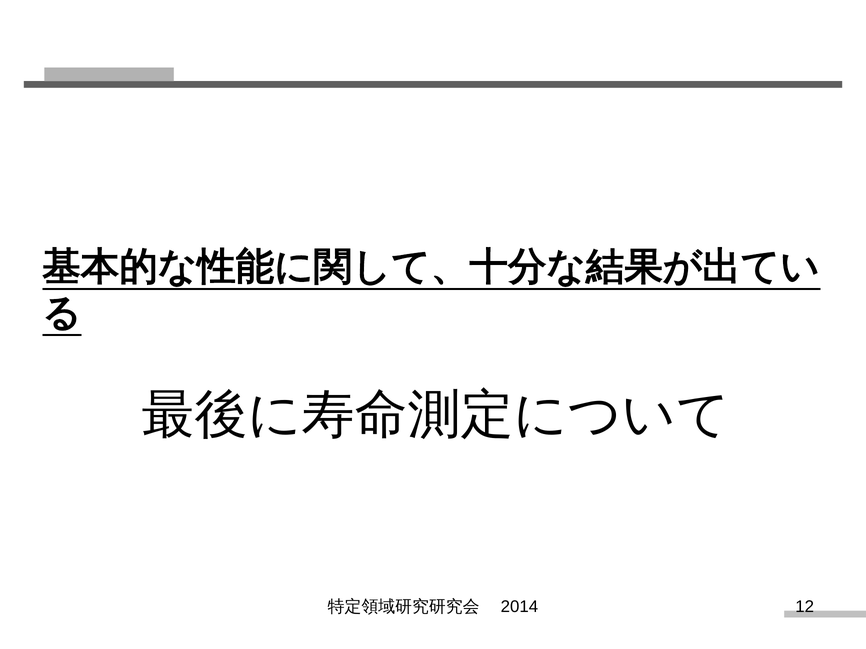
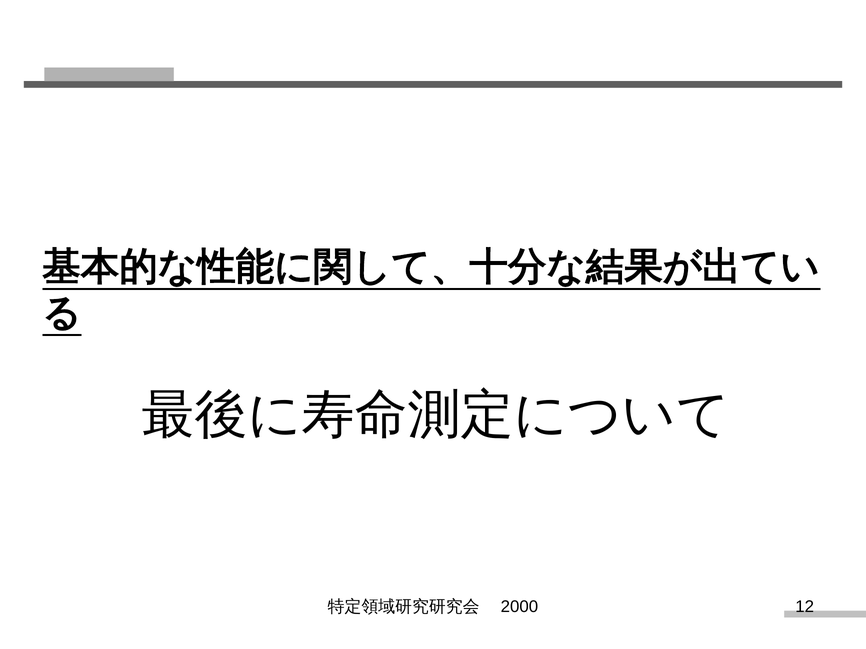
2014: 2014 -> 2000
